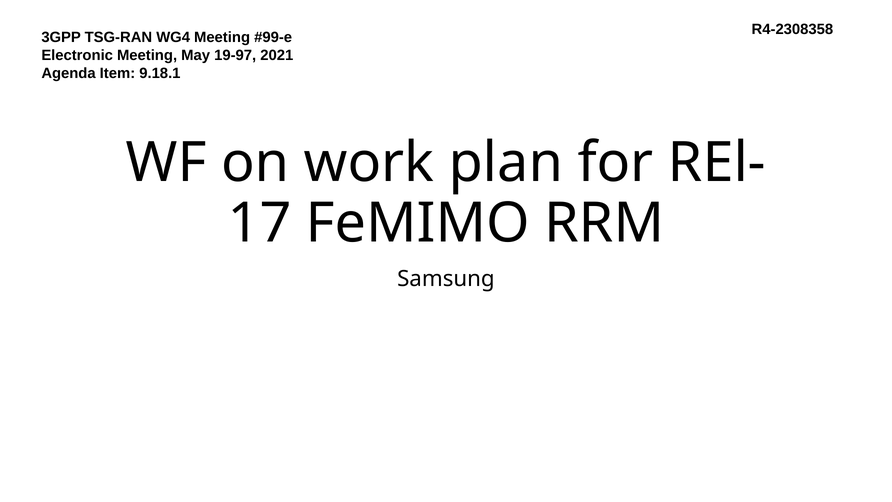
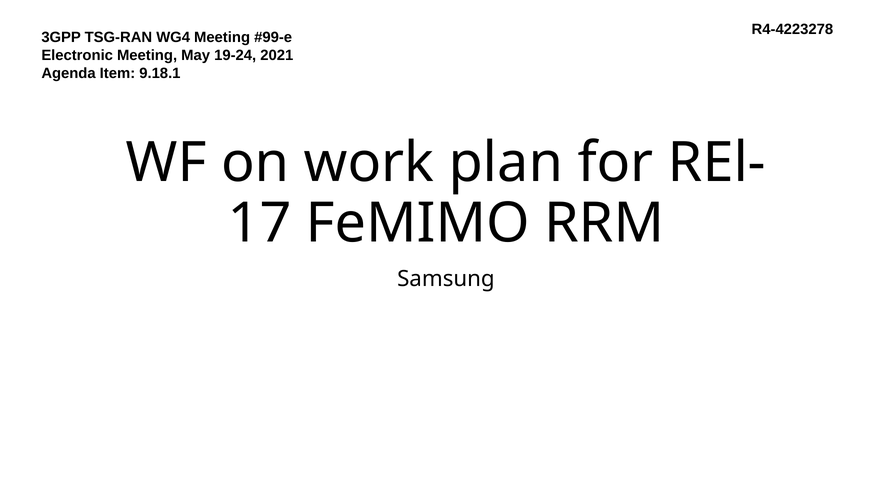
R4-2308358: R4-2308358 -> R4-4223278
19-97: 19-97 -> 19-24
